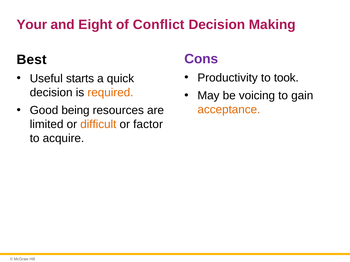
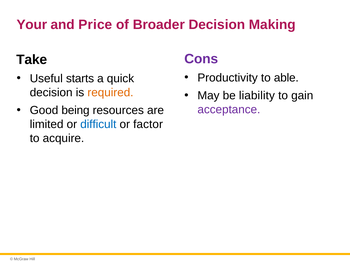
Eight: Eight -> Price
Conflict: Conflict -> Broader
Best: Best -> Take
took: took -> able
voicing: voicing -> liability
acceptance colour: orange -> purple
difficult colour: orange -> blue
